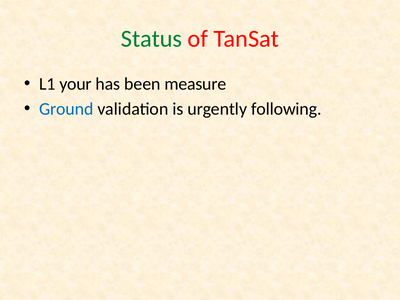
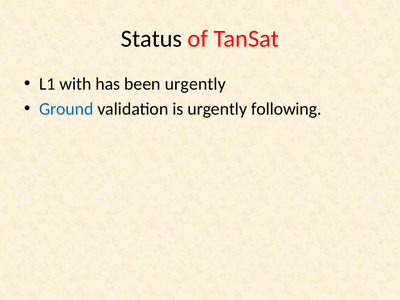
Status colour: green -> black
your: your -> with
been measure: measure -> urgently
